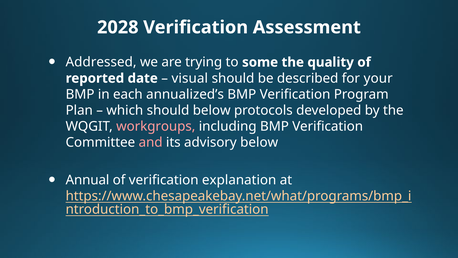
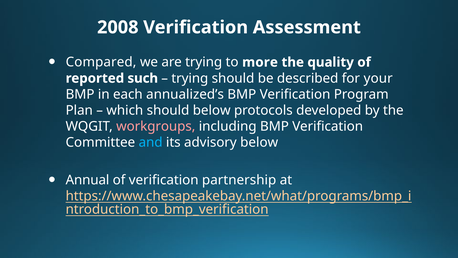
2028: 2028 -> 2008
Addressed: Addressed -> Compared
some: some -> more
date: date -> such
visual at (190, 78): visual -> trying
and colour: pink -> light blue
explanation: explanation -> partnership
